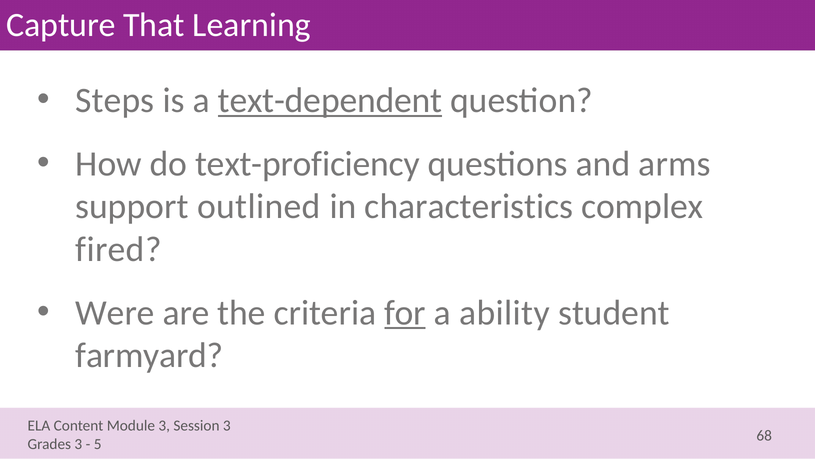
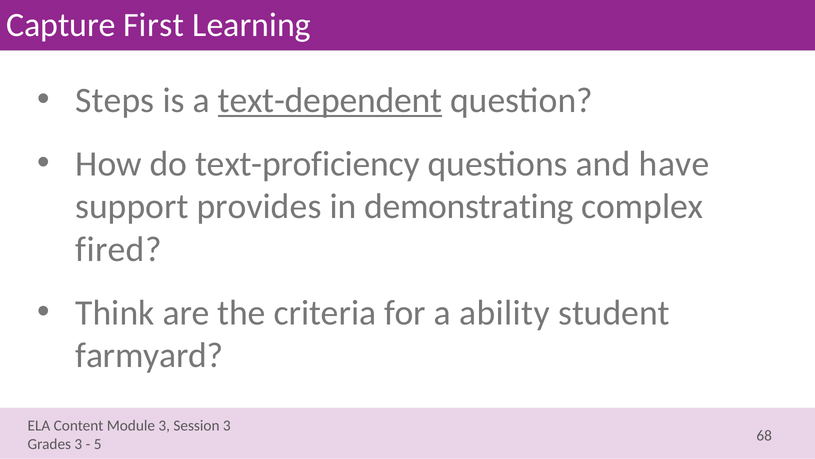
That: That -> First
arms: arms -> have
outlined: outlined -> provides
characteristics: characteristics -> demonstrating
Were: Were -> Think
for underline: present -> none
